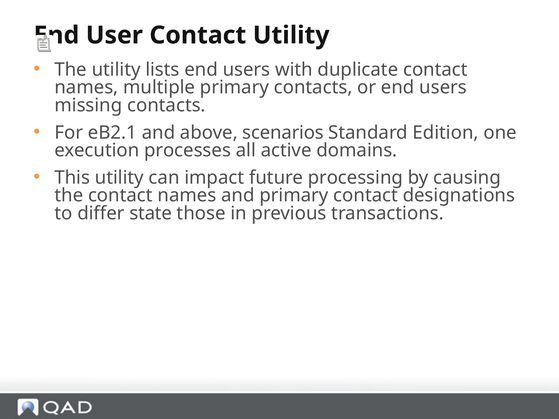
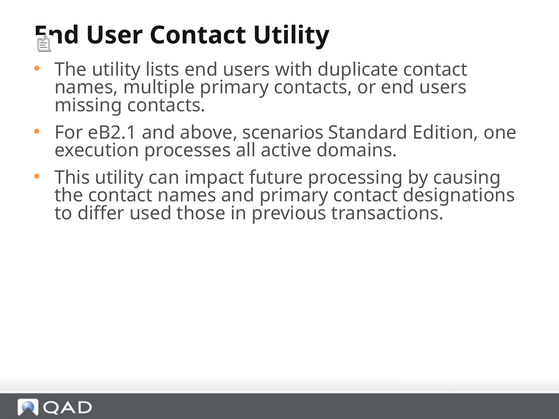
state: state -> used
